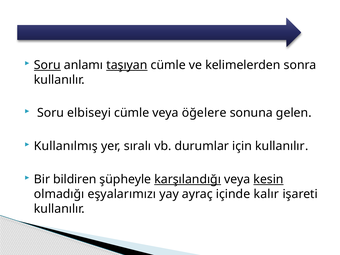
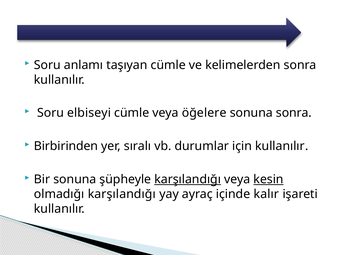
Soru at (47, 65) underline: present -> none
taşıyan underline: present -> none
sonuna gelen: gelen -> sonra
Kullanılmış: Kullanılmış -> Birbirinden
Bir bildiren: bildiren -> sonuna
olmadığı eşyalarımızı: eşyalarımızı -> karşılandığı
